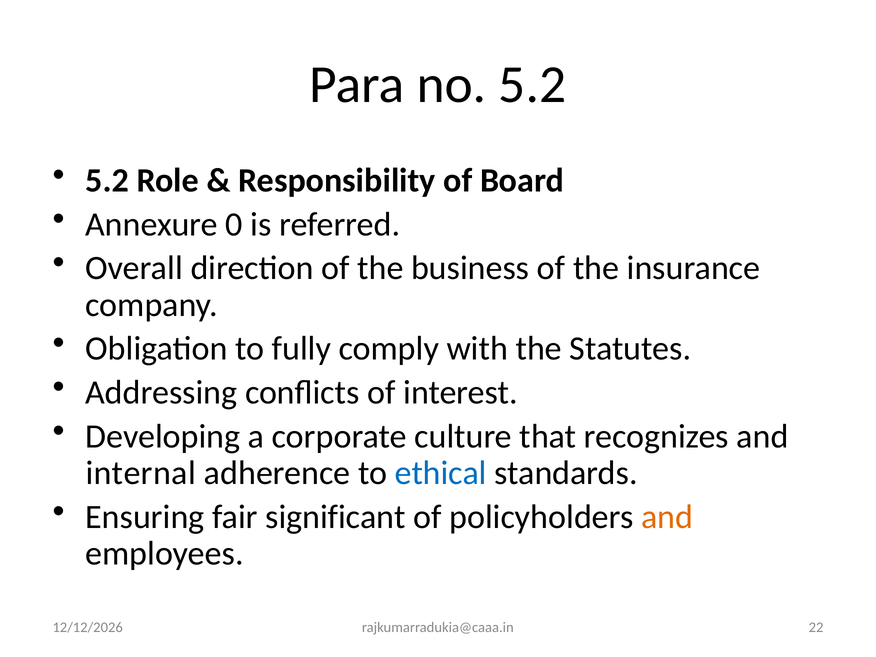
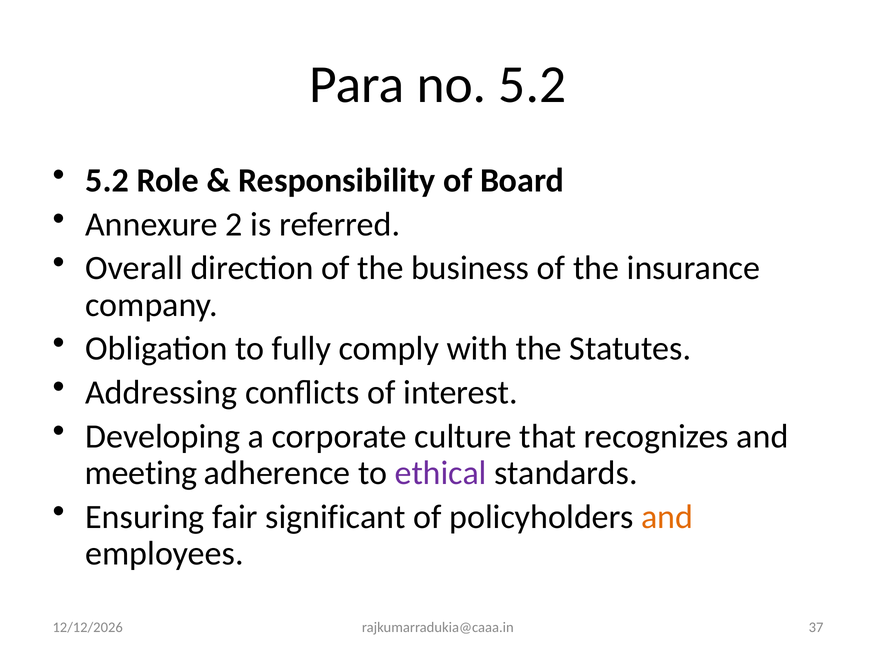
0: 0 -> 2
internal: internal -> meeting
ethical colour: blue -> purple
22: 22 -> 37
